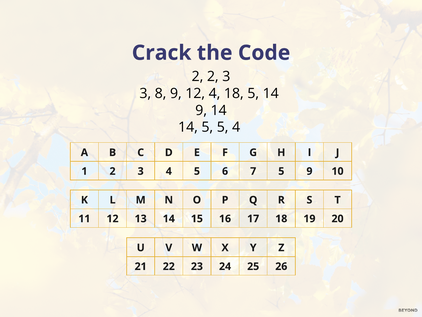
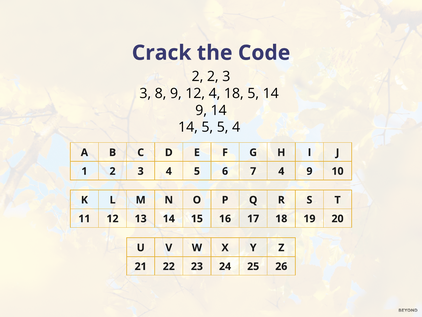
7 5: 5 -> 4
